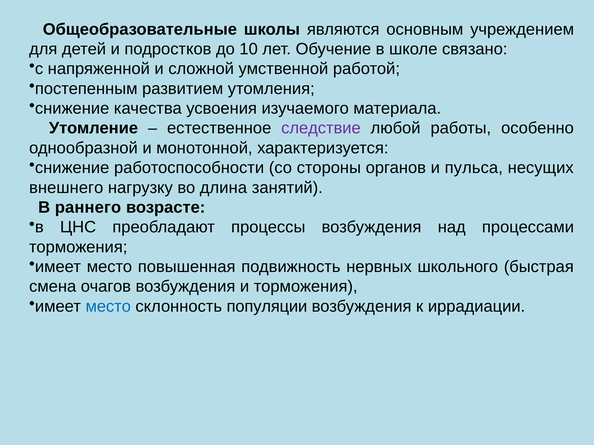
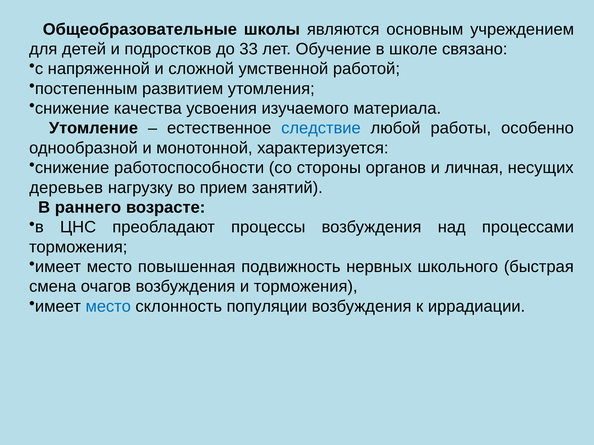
10: 10 -> 33
следствие colour: purple -> blue
пульса: пульса -> личная
внешнего: внешнего -> деревьев
длина: длина -> прием
